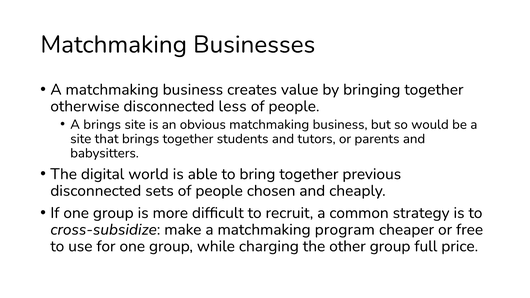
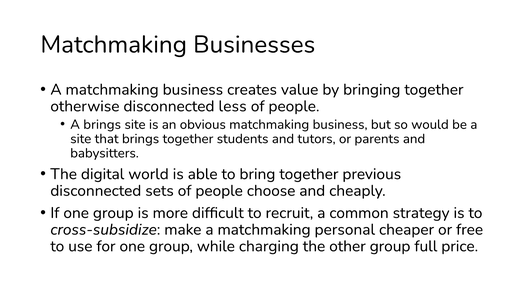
chosen: chosen -> choose
program: program -> personal
